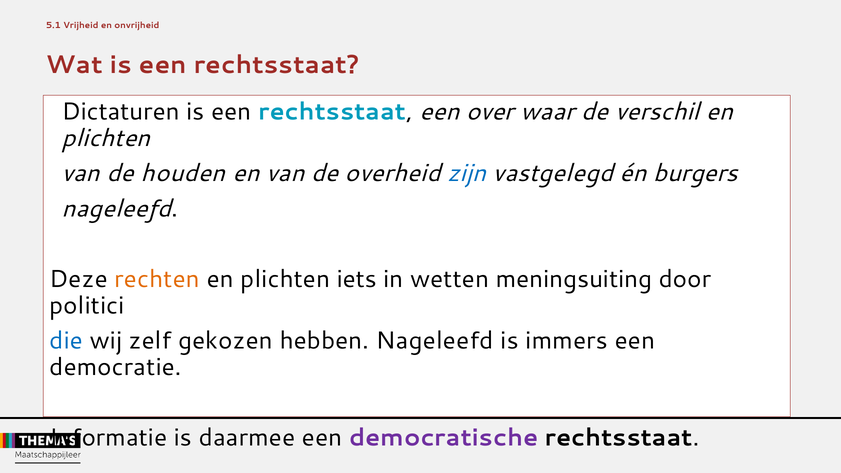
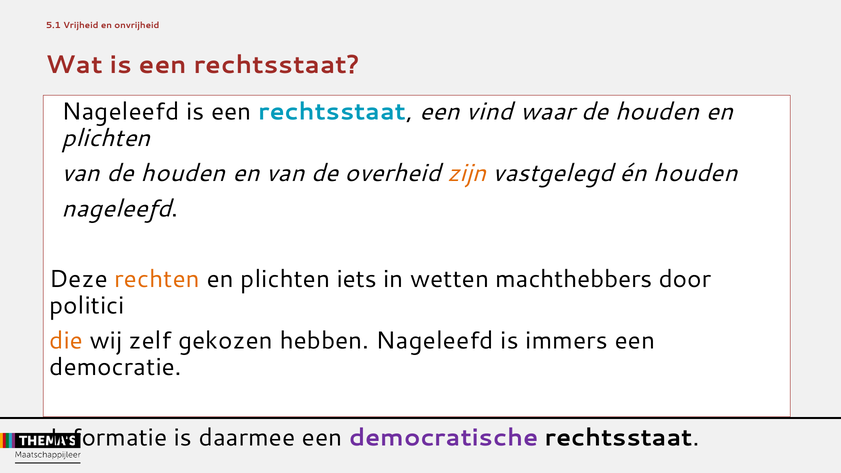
Dictaturen at (121, 111): Dictaturen -> Nageleefd
over: over -> vind
waar de verschil: verschil -> houden
zijn colour: blue -> orange
én burgers: burgers -> houden
meningsuiting: meningsuiting -> machthebbers
die colour: blue -> orange
